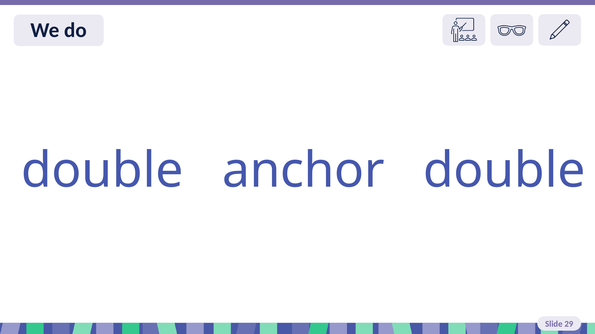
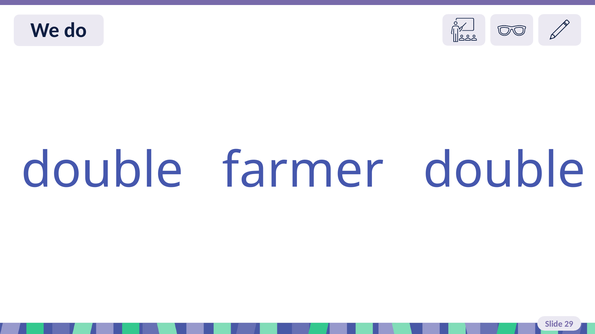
anchor: anchor -> farmer
